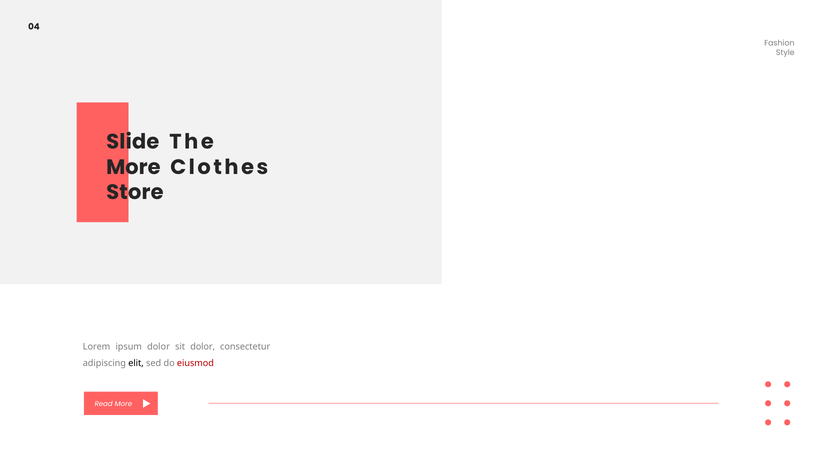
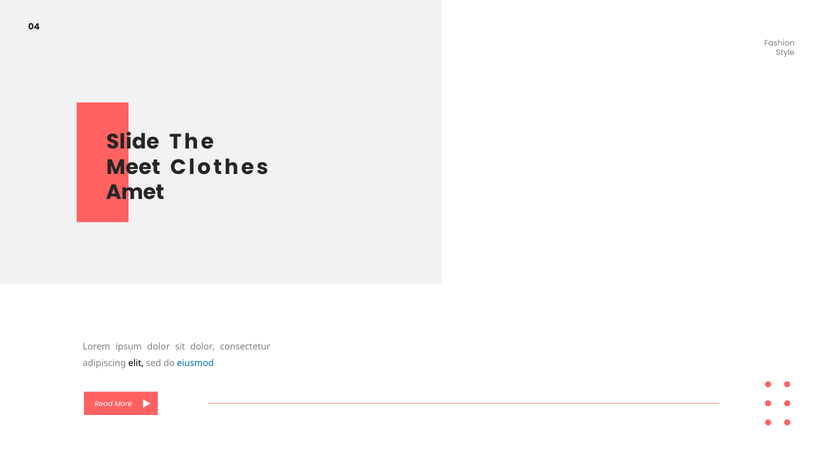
More at (133, 167): More -> Meet
Store: Store -> Amet
eiusmod colour: red -> blue
